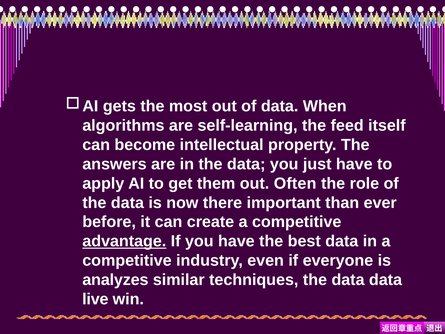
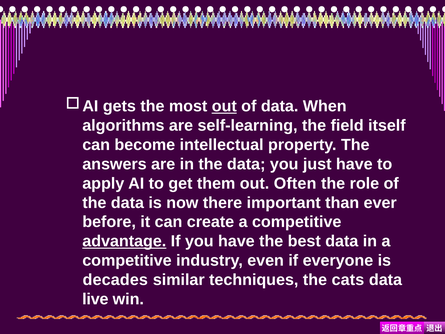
out at (224, 106) underline: none -> present
feed: feed -> field
analyzes: analyzes -> decades
techniques the data: data -> cats
